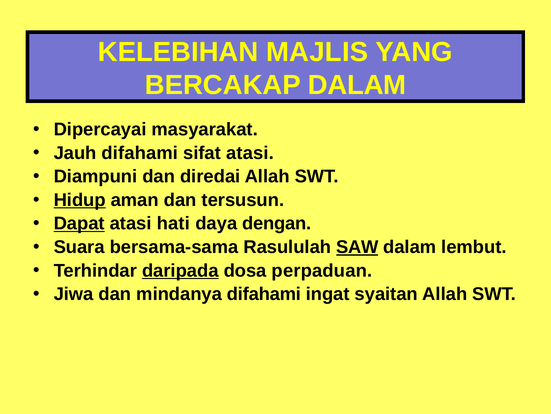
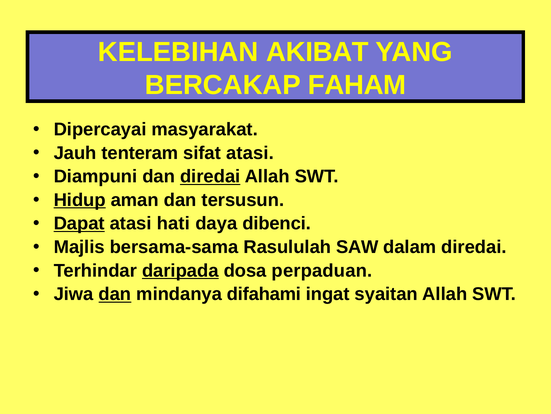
MAJLIS: MAJLIS -> AKIBAT
BERCAKAP DALAM: DALAM -> FAHAM
Jauh difahami: difahami -> tenteram
diredai at (210, 176) underline: none -> present
dengan: dengan -> dibenci
Suara: Suara -> Majlis
SAW underline: present -> none
dalam lembut: lembut -> diredai
dan at (115, 294) underline: none -> present
